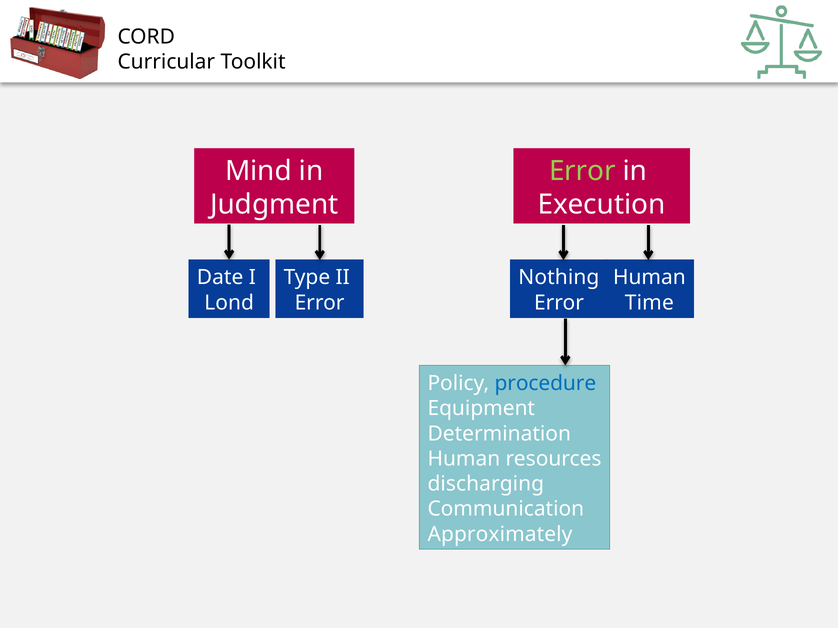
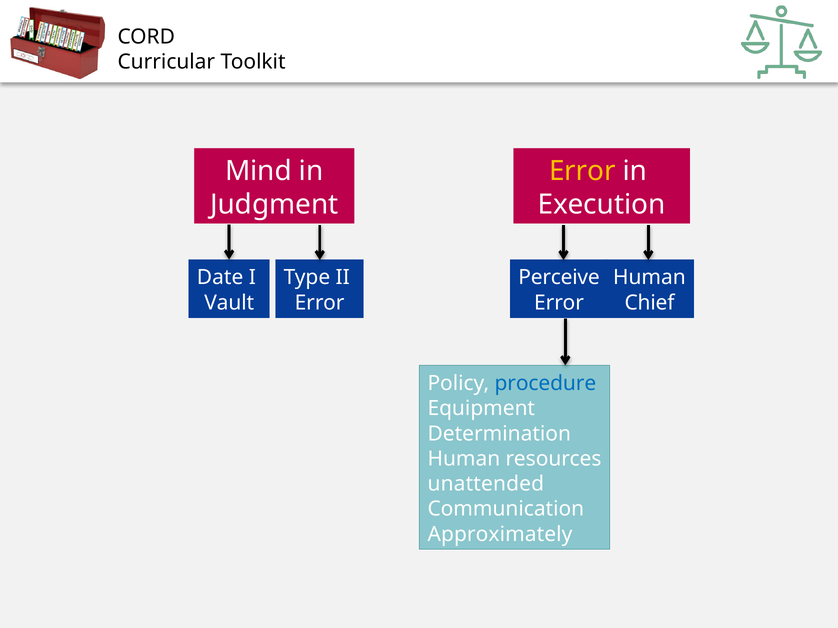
Error at (582, 171) colour: light green -> yellow
Nothing: Nothing -> Perceive
Lond: Lond -> Vault
Time: Time -> Chief
discharging: discharging -> unattended
